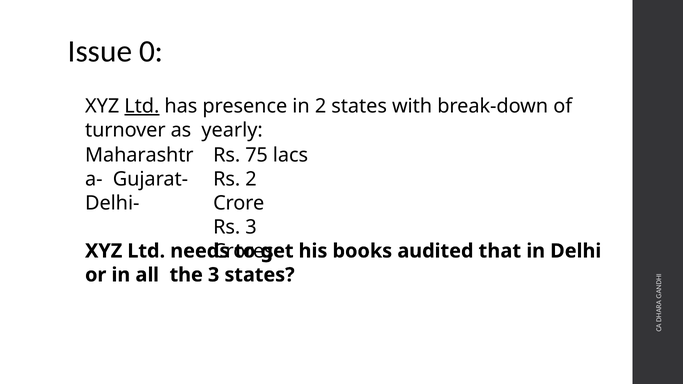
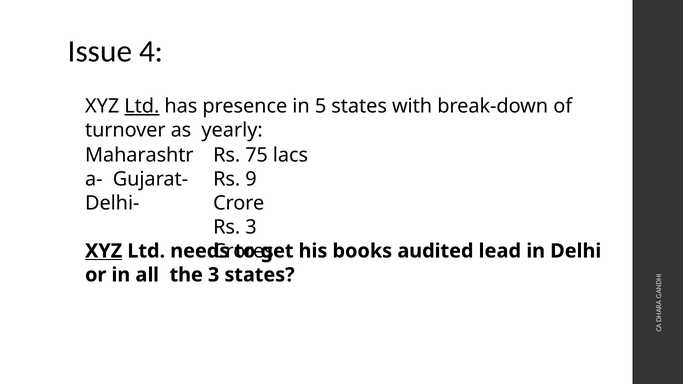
0: 0 -> 4
in 2: 2 -> 5
Rs 2: 2 -> 9
XYZ at (104, 251) underline: none -> present
that: that -> lead
